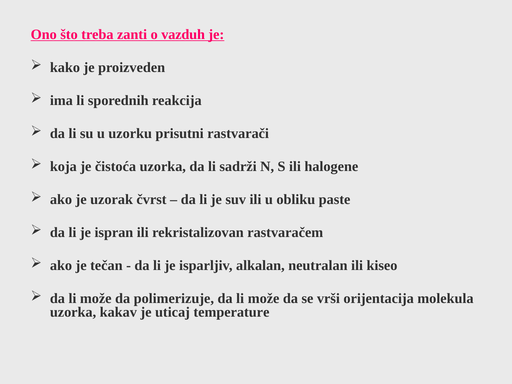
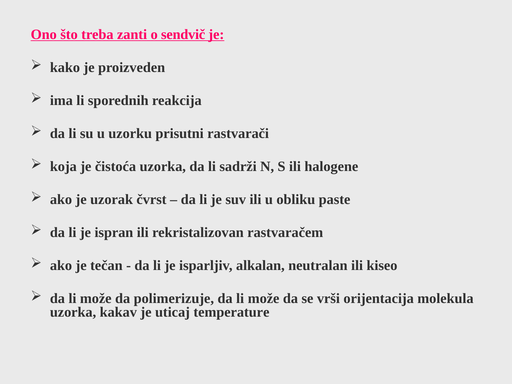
vazduh: vazduh -> sendvič
